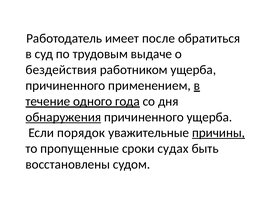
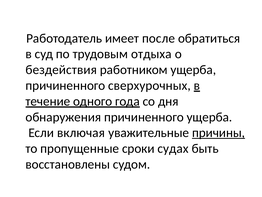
выдаче: выдаче -> отдыха
применением: применением -> сверхурочных
обнаружения underline: present -> none
порядок: порядок -> включая
